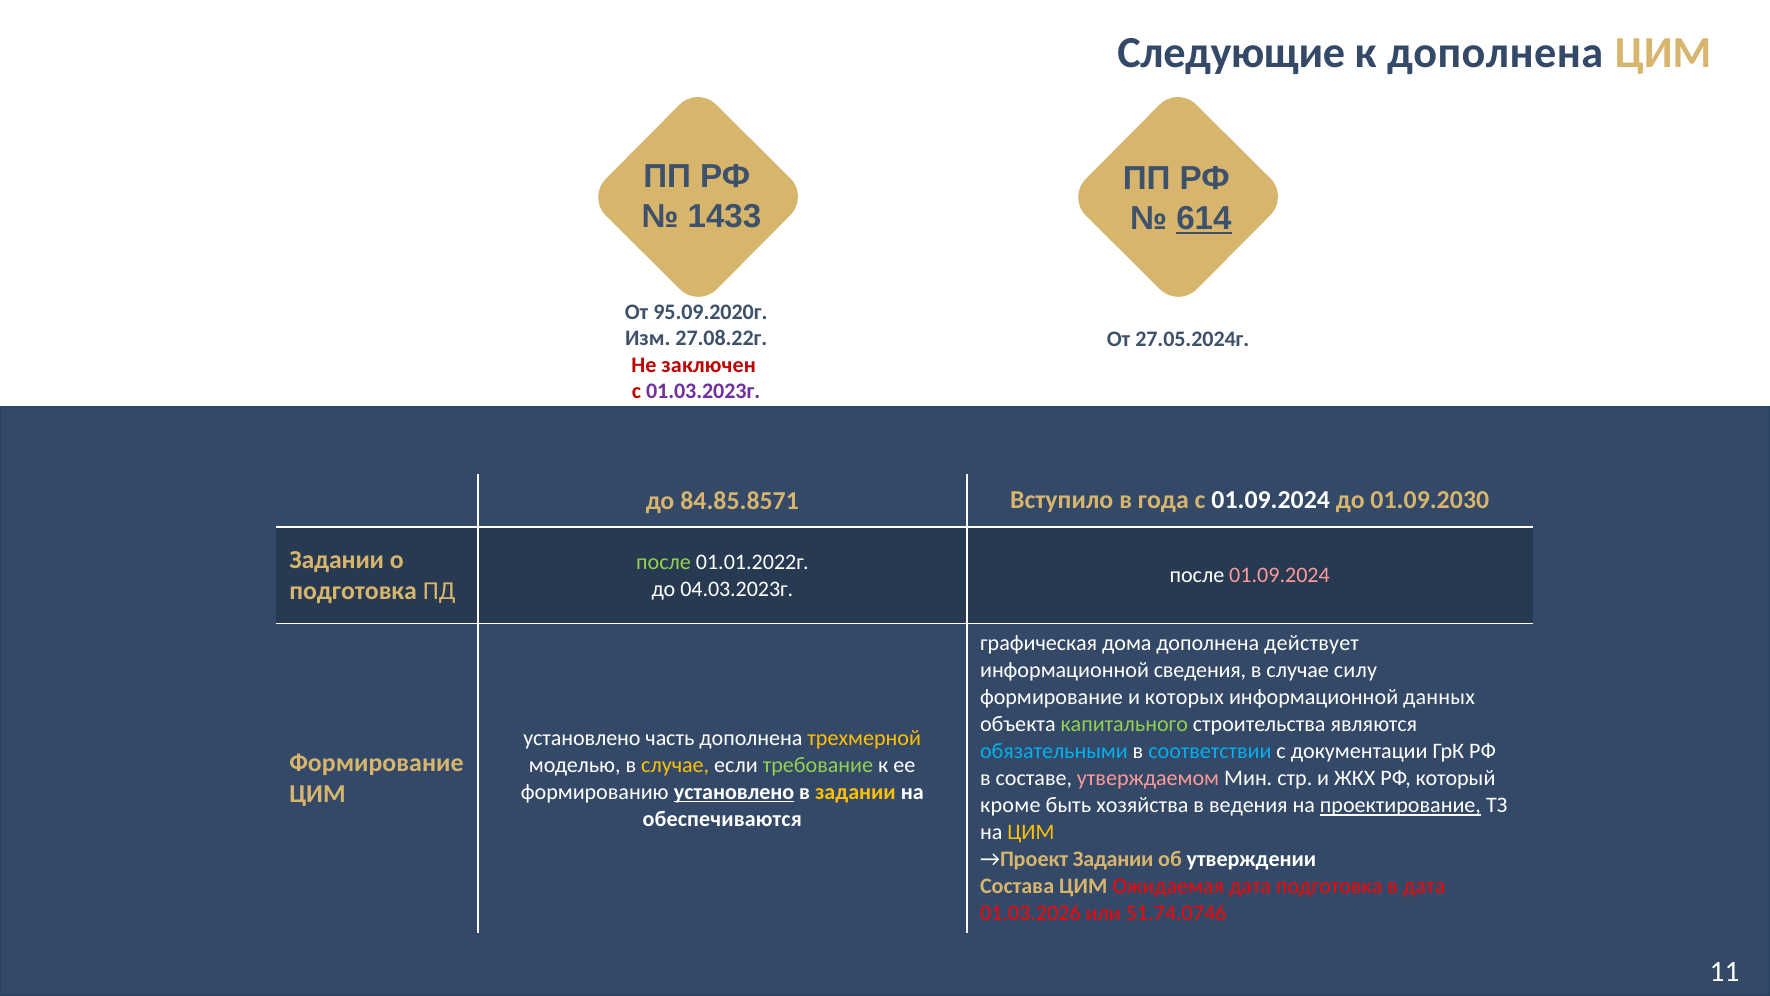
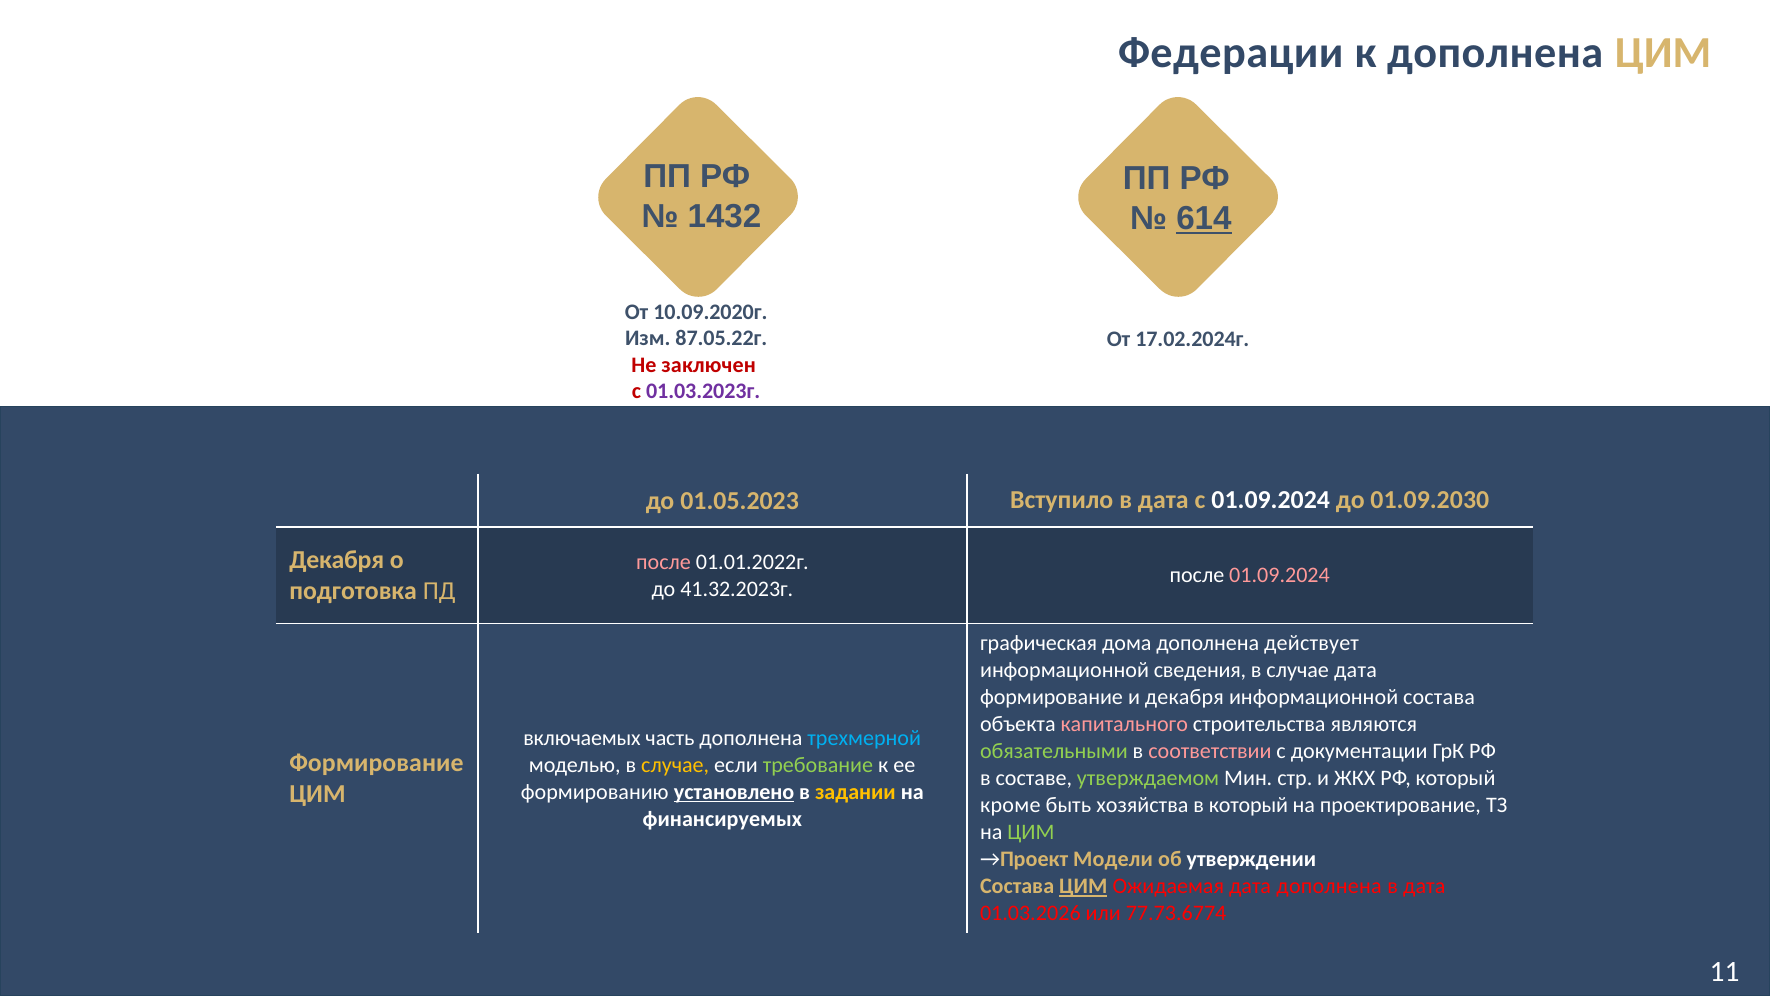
Следующие: Следующие -> Федерации
1433: 1433 -> 1432
95.09.2020г: 95.09.2020г -> 10.09.2020г
27.08.22г: 27.08.22г -> 87.05.22г
27.05.2024г: 27.05.2024г -> 17.02.2024г
84.85.8571: 84.85.8571 -> 01.05.2023
Вступило в года: года -> дата
Задании at (337, 560): Задании -> Декабря
после at (664, 562) colour: light green -> pink
04.03.2023г: 04.03.2023г -> 41.32.2023г
случае силу: силу -> дата
и которых: которых -> декабря
информационной данных: данных -> состава
капитального colour: light green -> pink
установлено at (582, 738): установлено -> включаемых
трехмерной colour: yellow -> light blue
обязательными colour: light blue -> light green
соответствии colour: light blue -> pink
утверждаемом colour: pink -> light green
в ведения: ведения -> который
проектирование underline: present -> none
обеспечиваются: обеспечиваются -> финансируемых
ЦИМ at (1031, 832) colour: yellow -> light green
→Проект Задании: Задании -> Модели
ЦИМ at (1083, 886) underline: none -> present
дата подготовка: подготовка -> дополнена
51.74.0746: 51.74.0746 -> 77.73.6774
